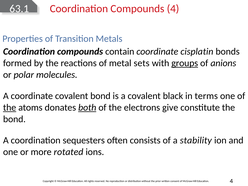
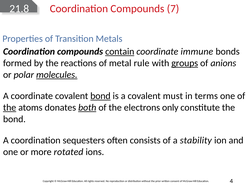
63.1: 63.1 -> 21.8
Compounds 4: 4 -> 7
contain underline: none -> present
cisplatin: cisplatin -> immune
sets: sets -> rule
molecules underline: none -> present
bond at (100, 96) underline: none -> present
black: black -> must
give: give -> only
